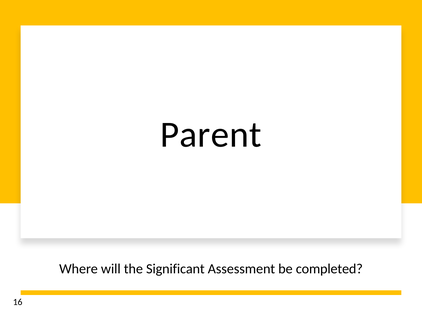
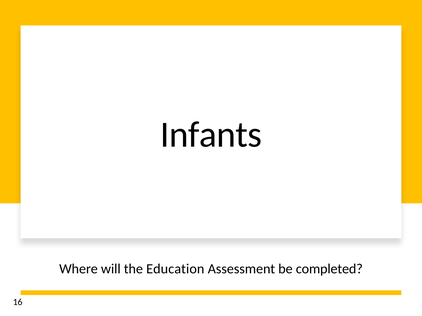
Parent: Parent -> Infants
Significant: Significant -> Education
